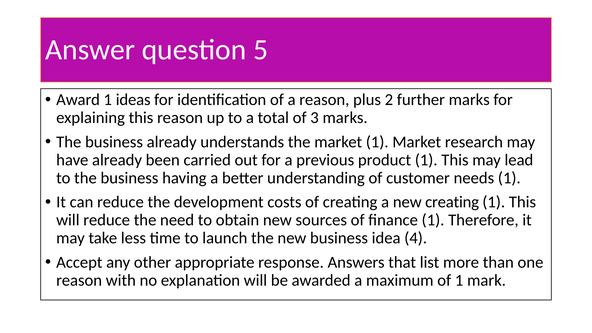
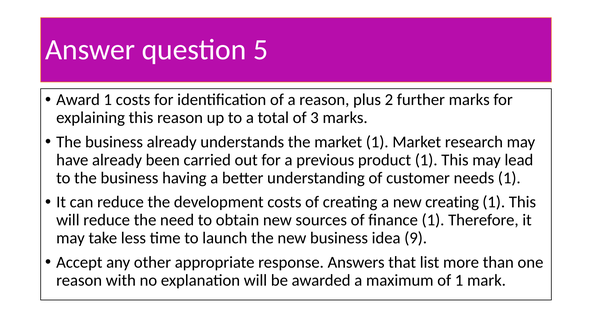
1 ideas: ideas -> costs
4: 4 -> 9
